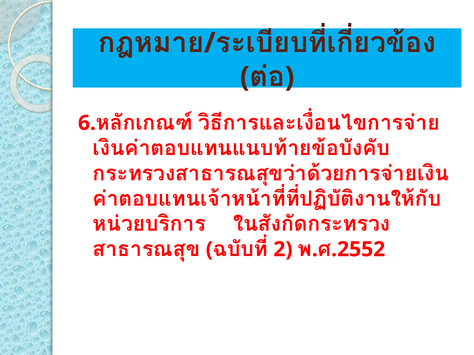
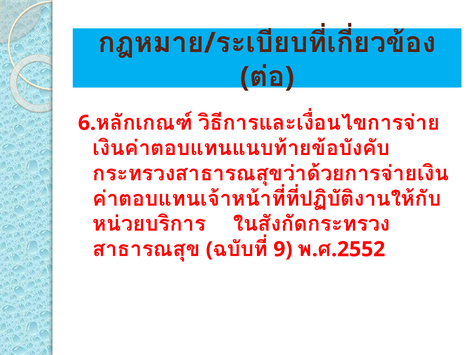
2: 2 -> 9
